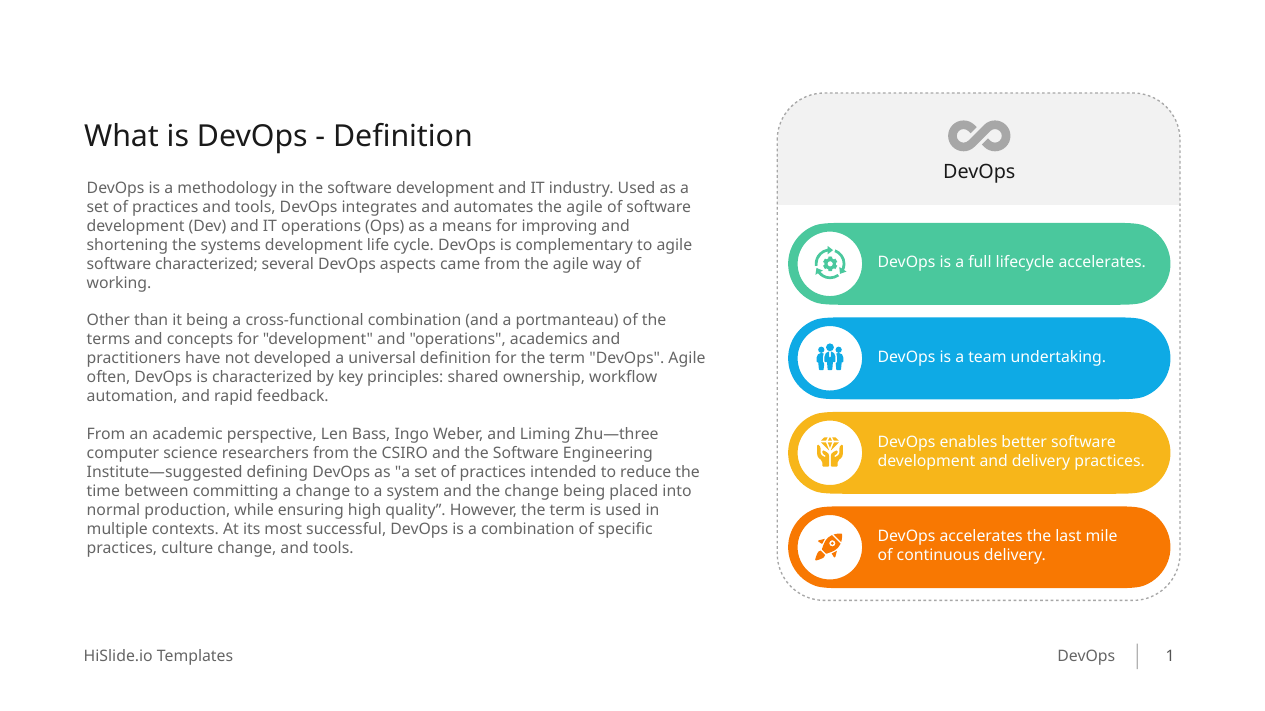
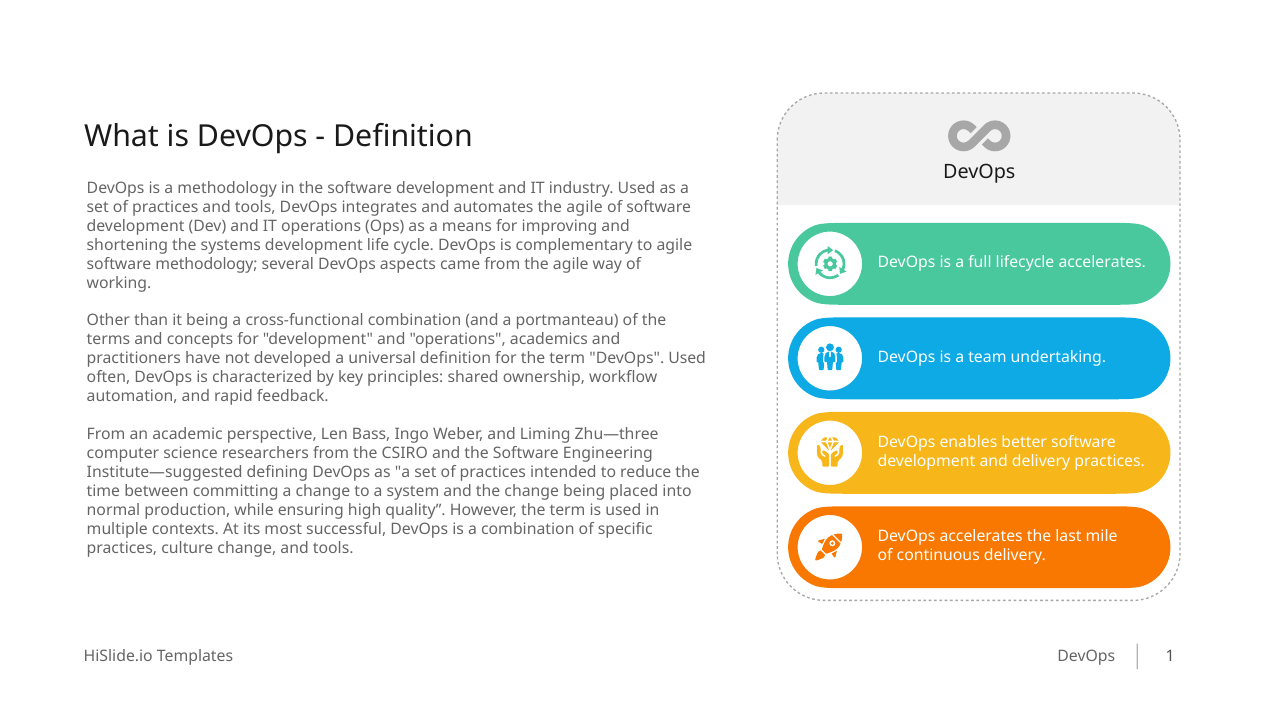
software characterized: characterized -> methodology
DevOps Agile: Agile -> Used
